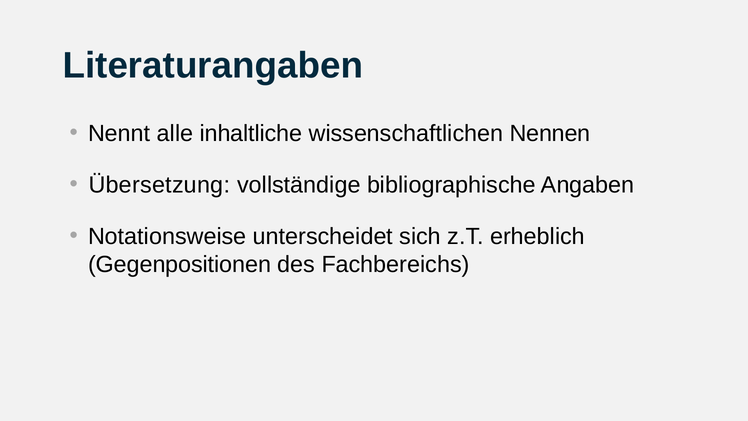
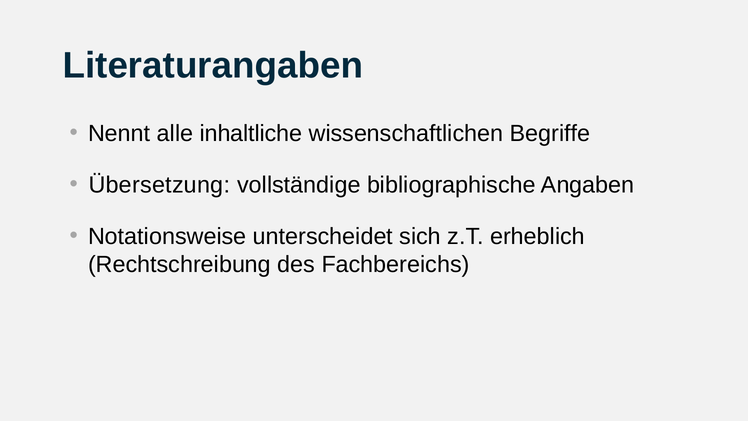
Nennen: Nennen -> Begriffe
Gegenpositionen: Gegenpositionen -> Rechtschreibung
